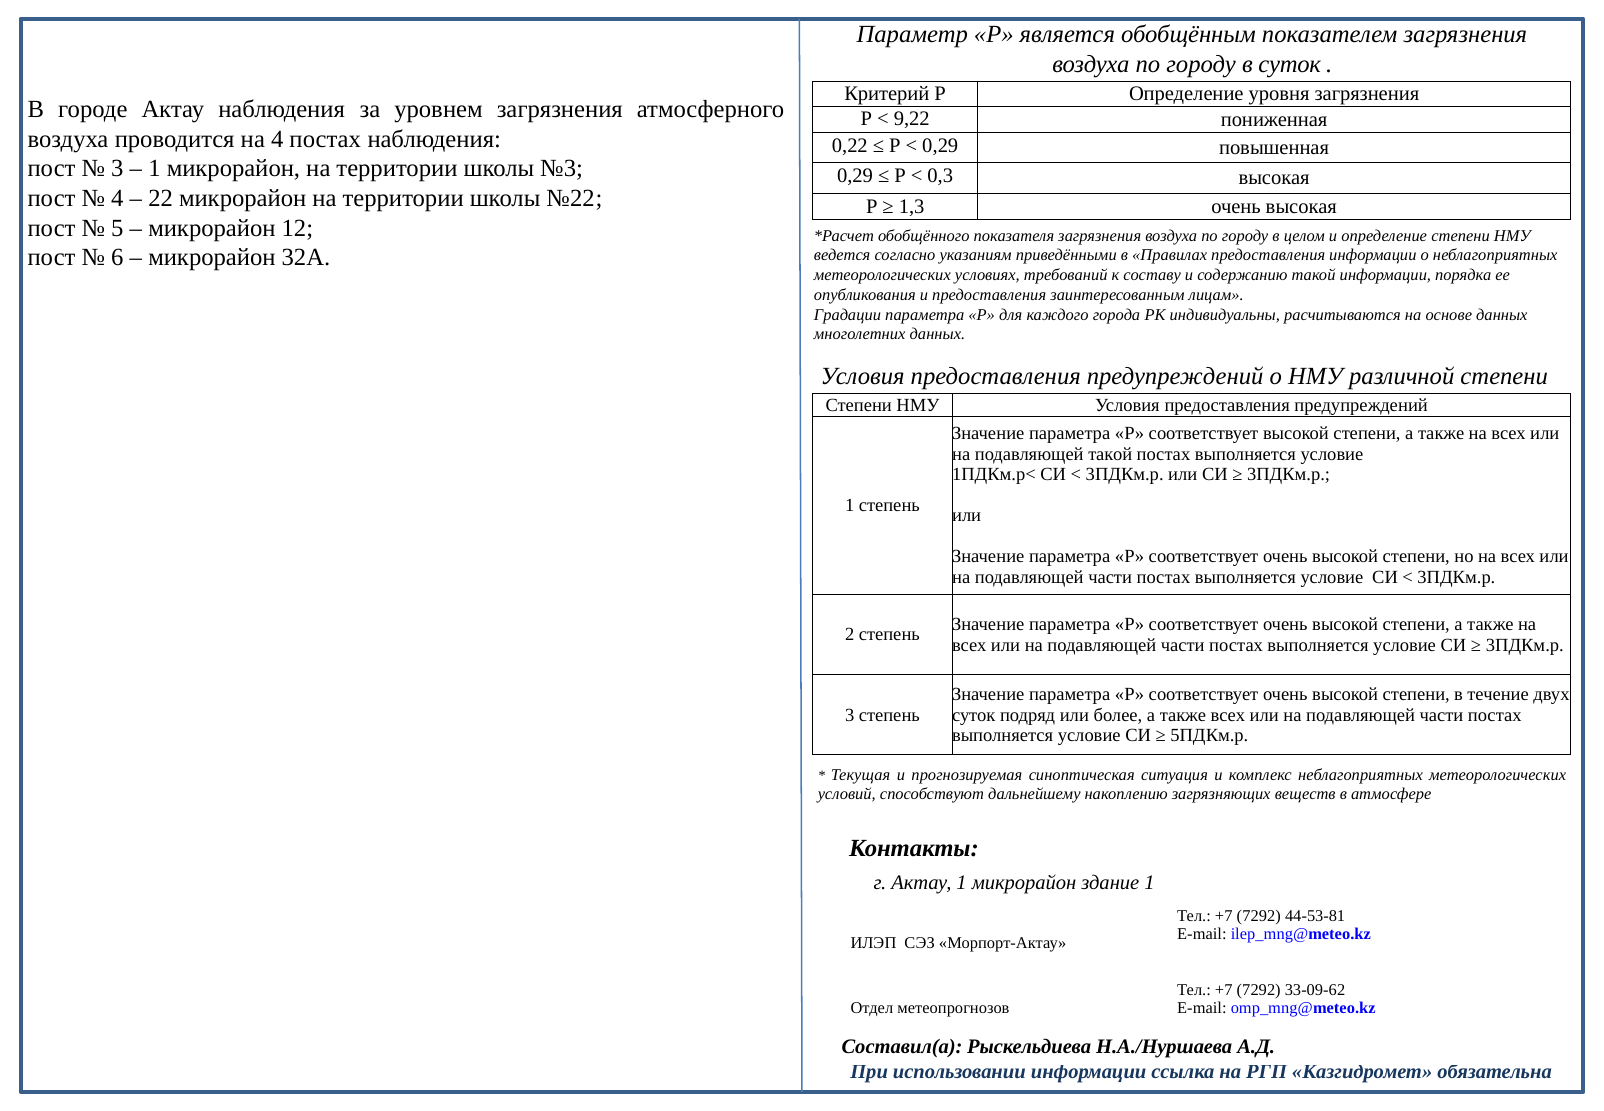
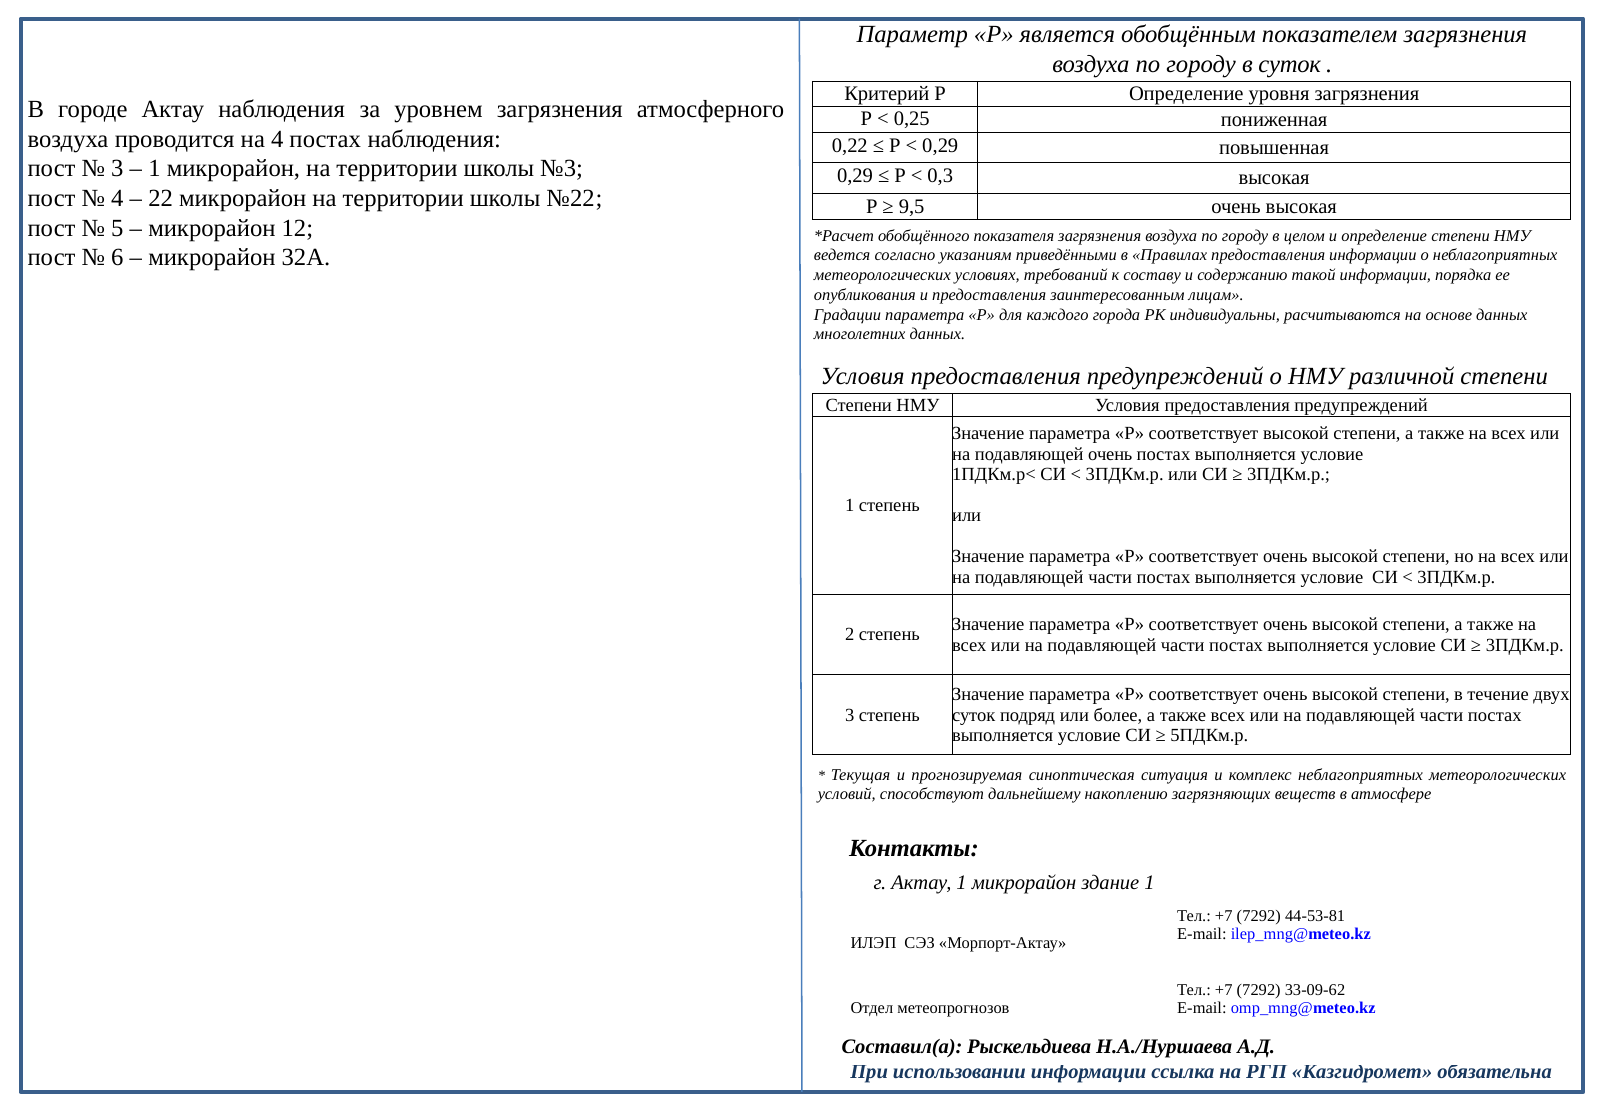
9,22: 9,22 -> 0,25
1,3: 1,3 -> 9,5
подавляющей такой: такой -> очень
